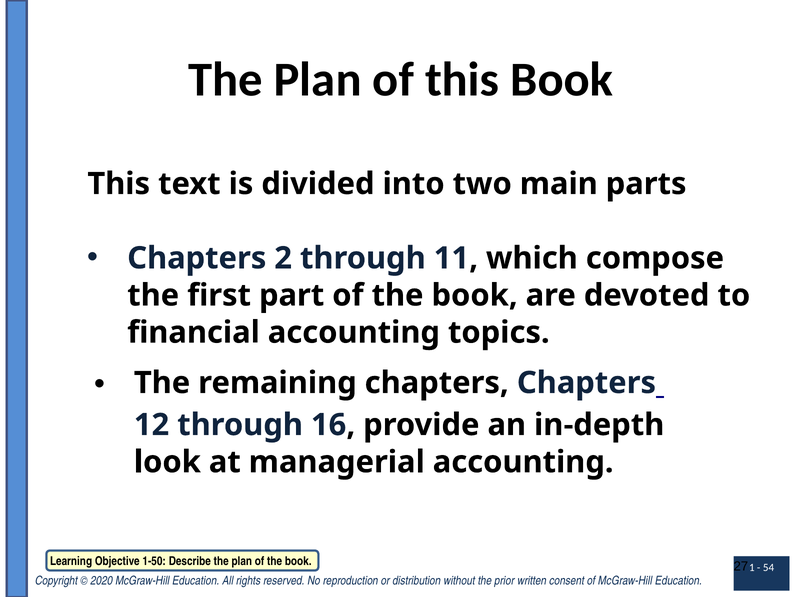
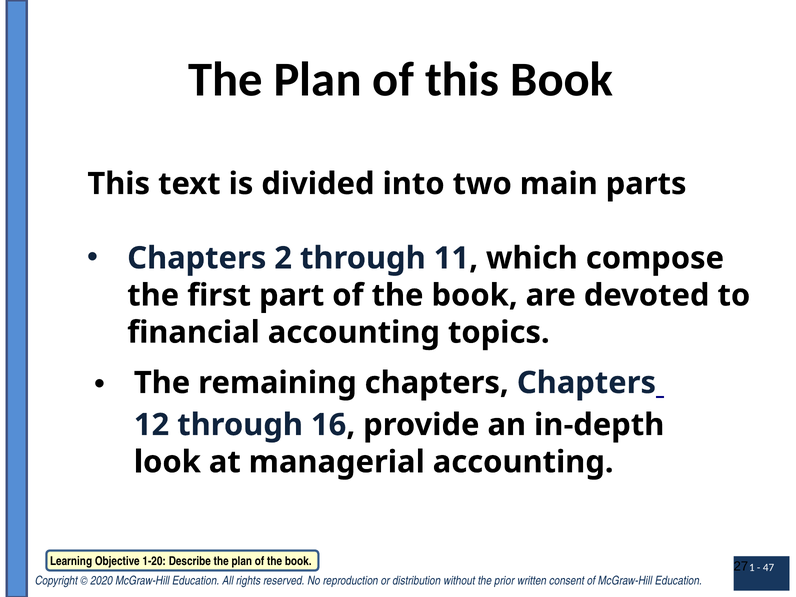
1-50: 1-50 -> 1-20
54: 54 -> 47
